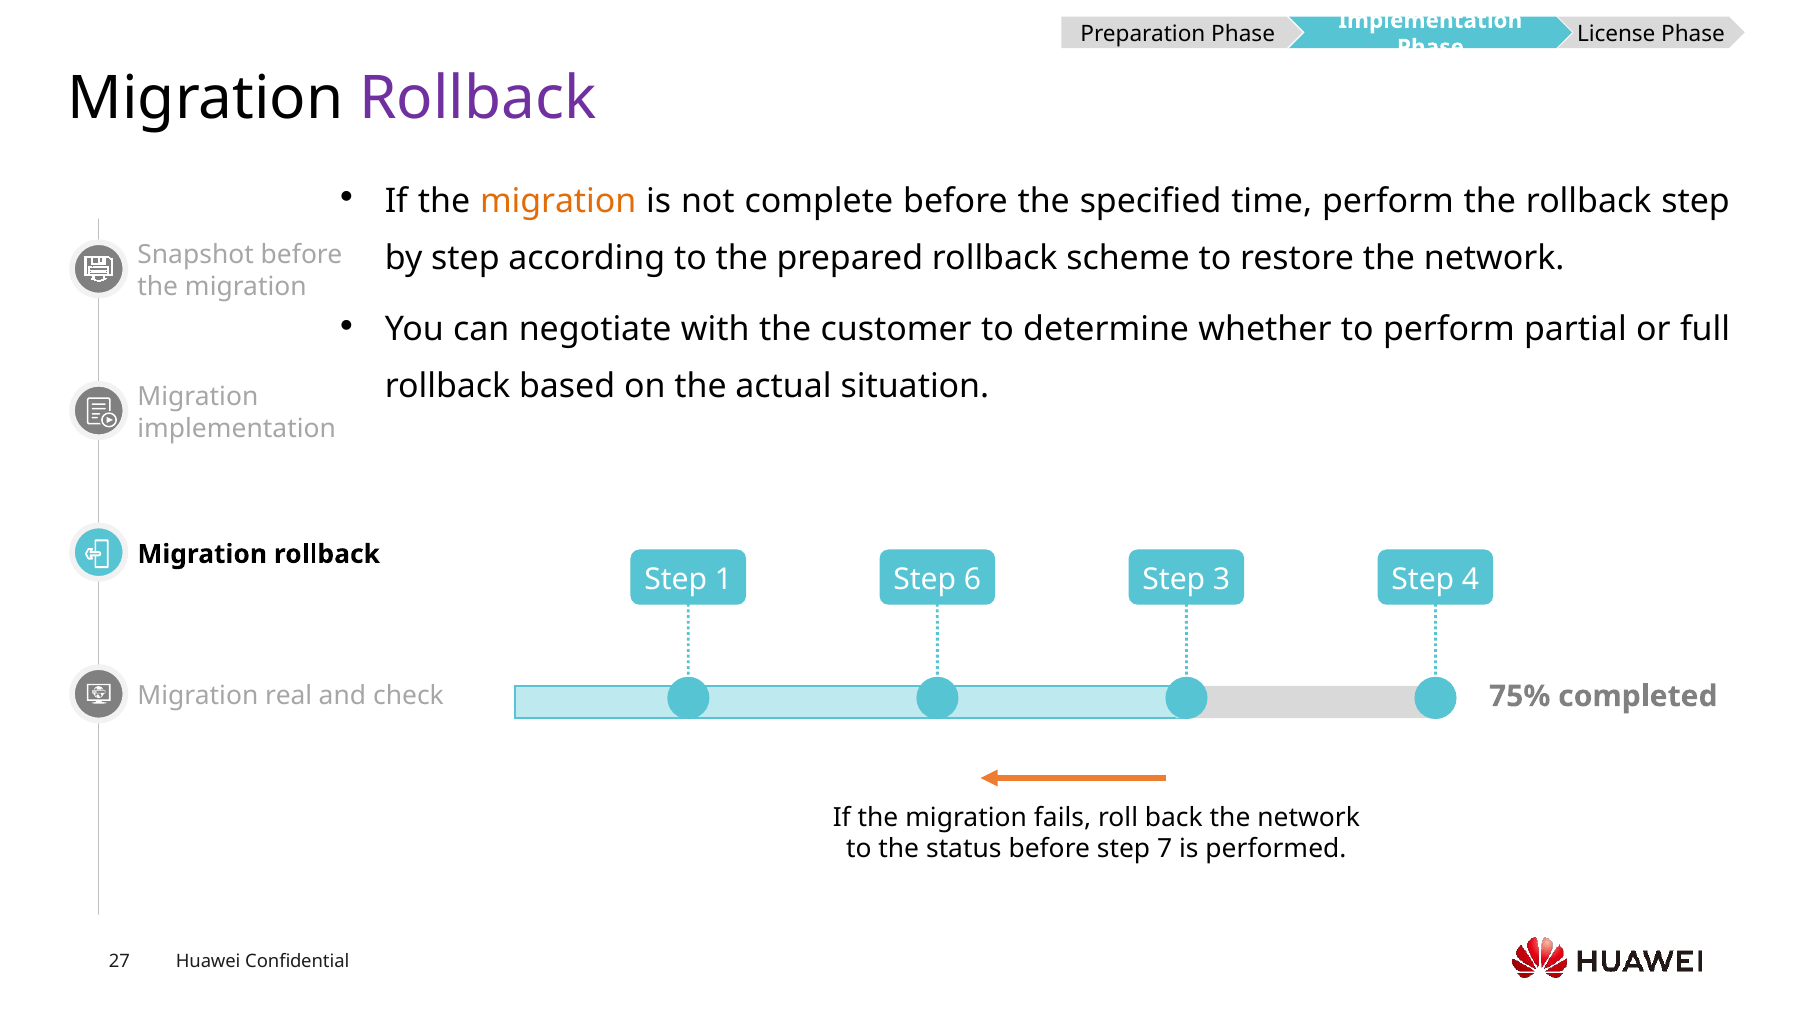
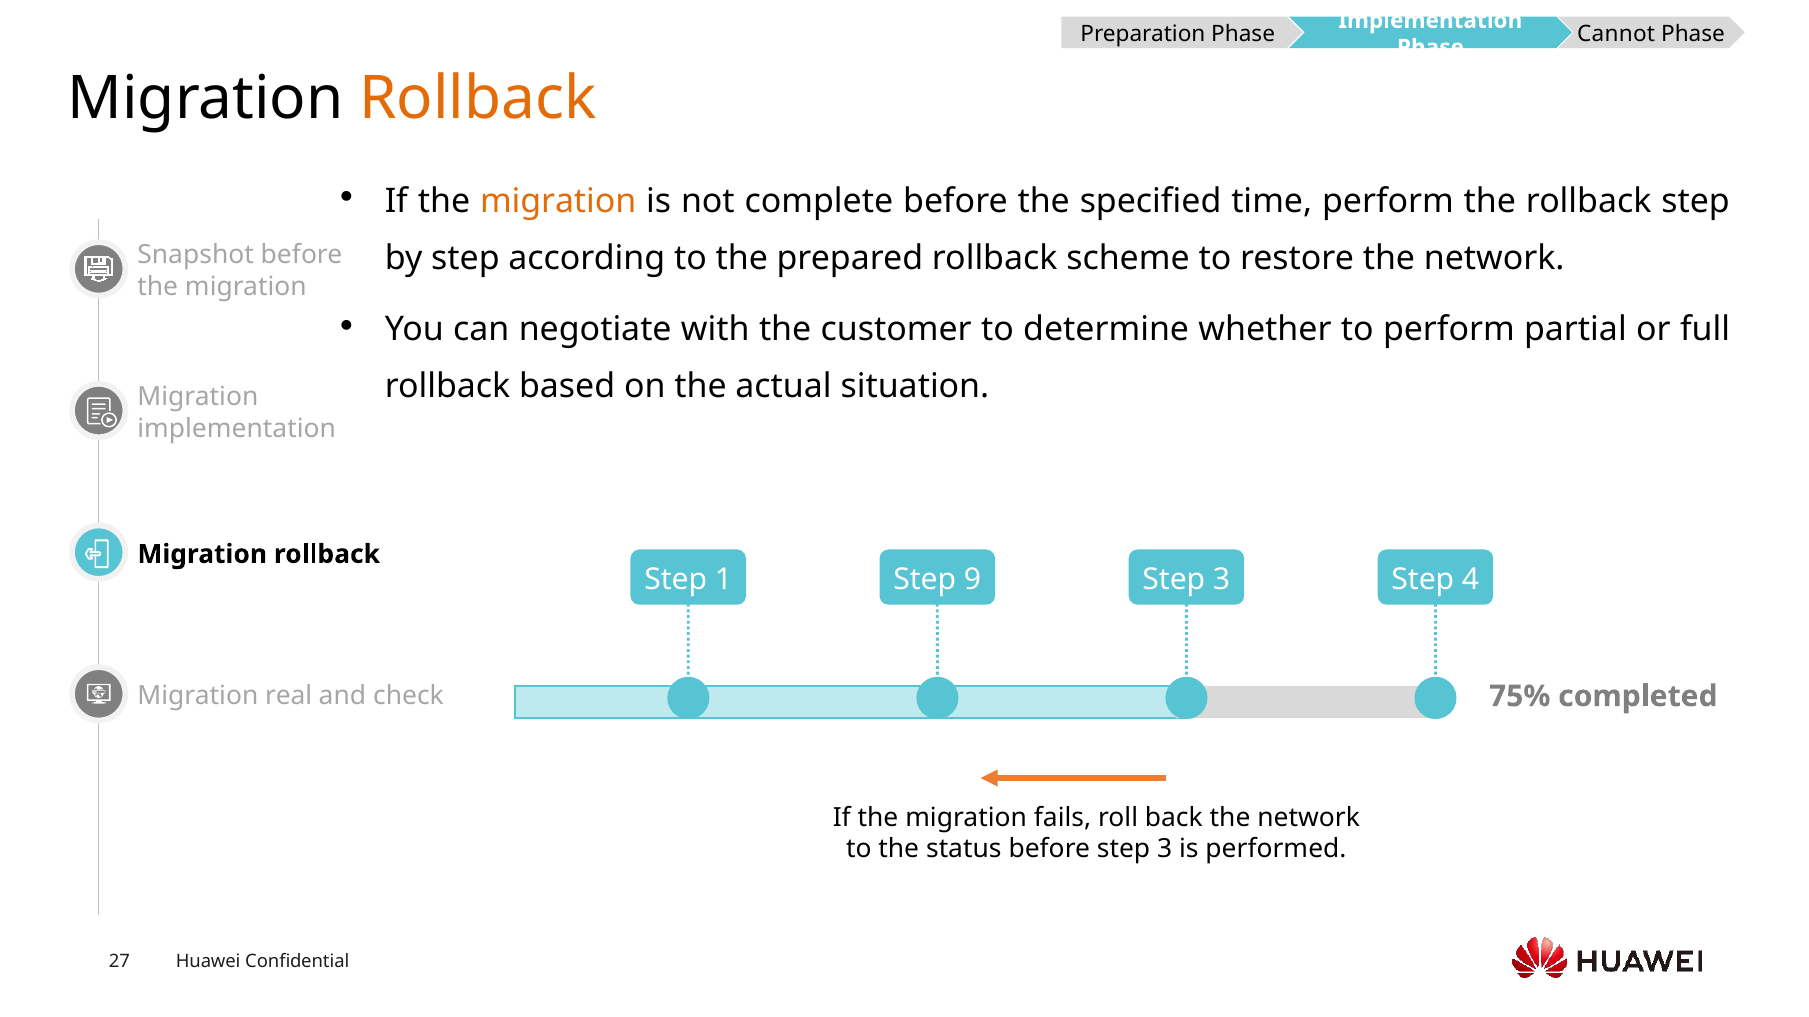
License: License -> Cannot
Rollback at (478, 99) colour: purple -> orange
6: 6 -> 9
before step 7: 7 -> 3
